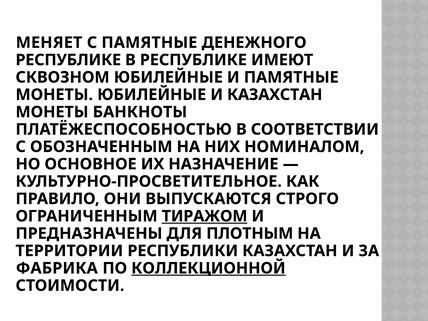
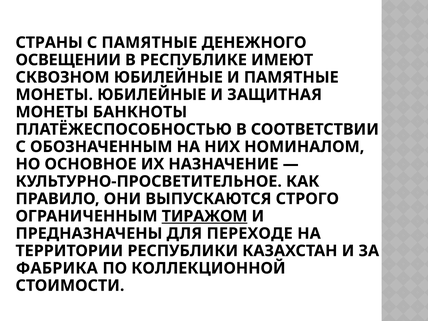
МЕНЯЕТ: МЕНЯЕТ -> СТРАНЫ
РЕСПУБЛИКЕ at (68, 60): РЕСПУБЛИКЕ -> ОСВЕЩЕНИИ
И КАЗАХСТАН: КАЗАХСТАН -> ЗАЩИТНАЯ
ПЛОТНЫМ: ПЛОТНЫМ -> ПЕРЕХОДЕ
КОЛЛЕКЦИОННОЙ underline: present -> none
